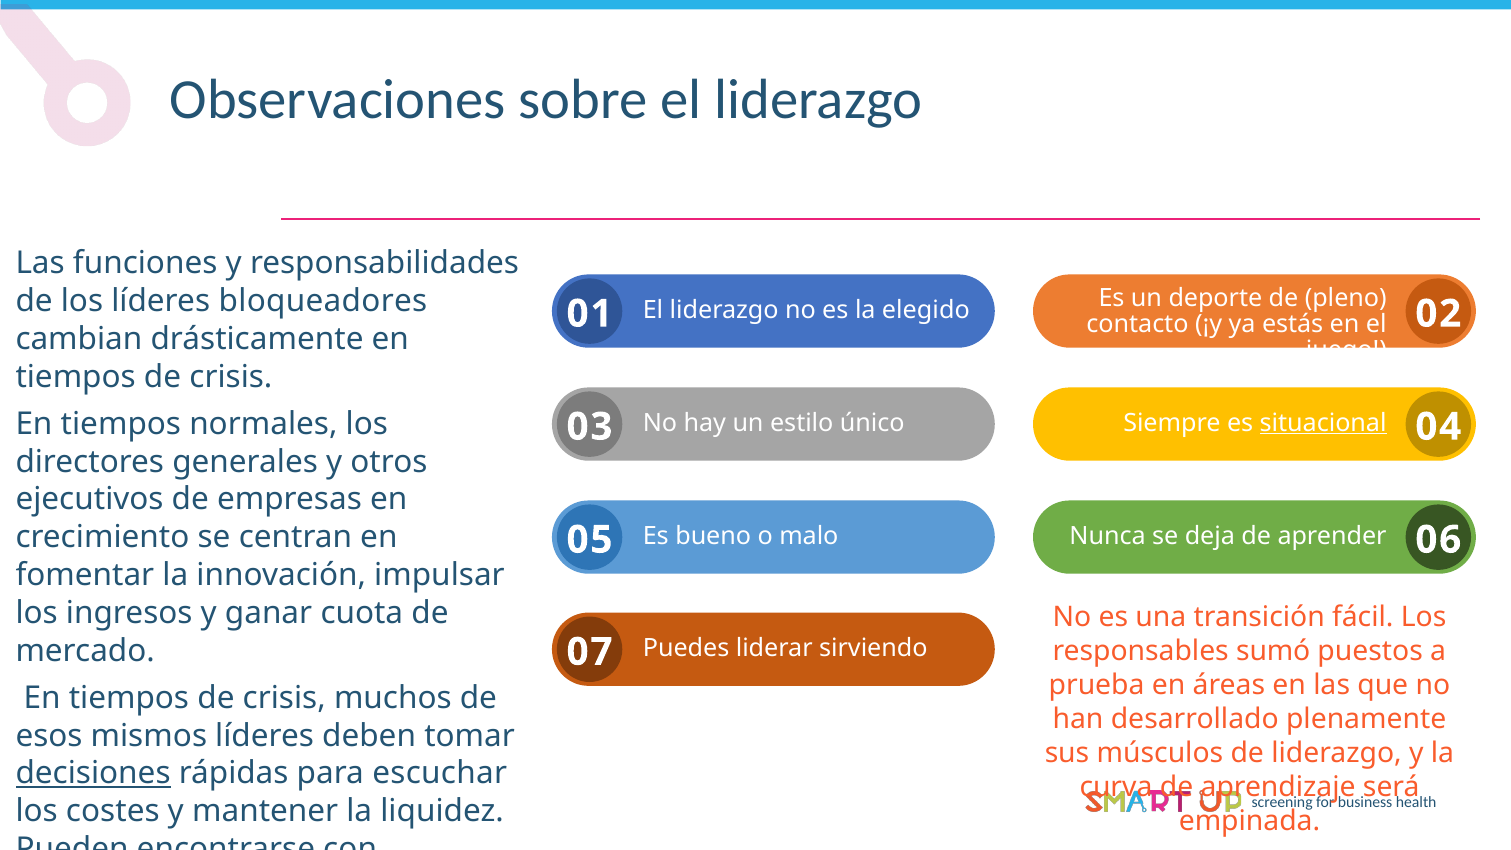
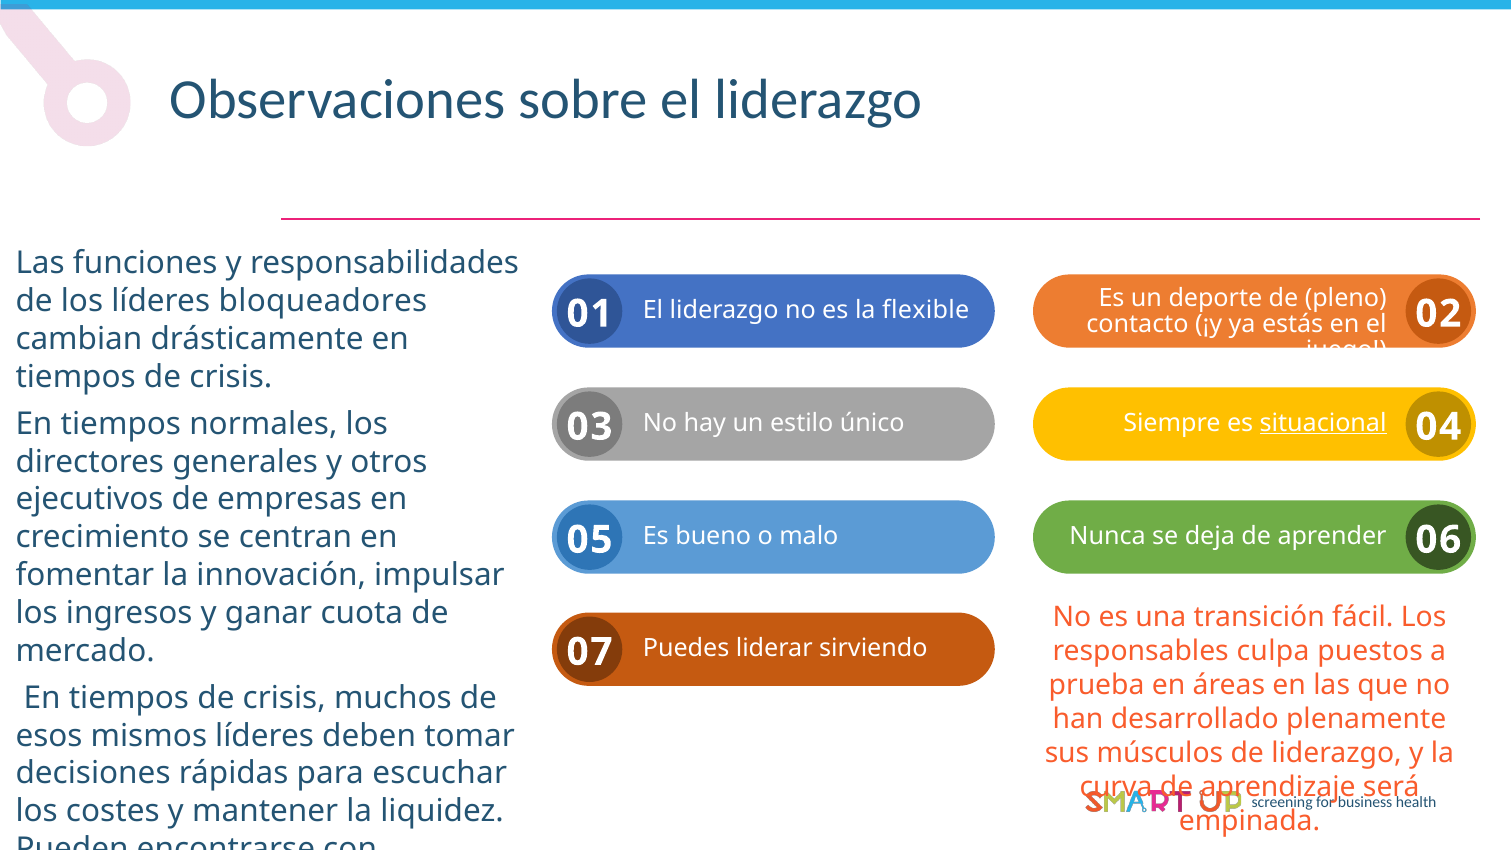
elegido: elegido -> flexible
sumó: sumó -> culpa
decisiones underline: present -> none
